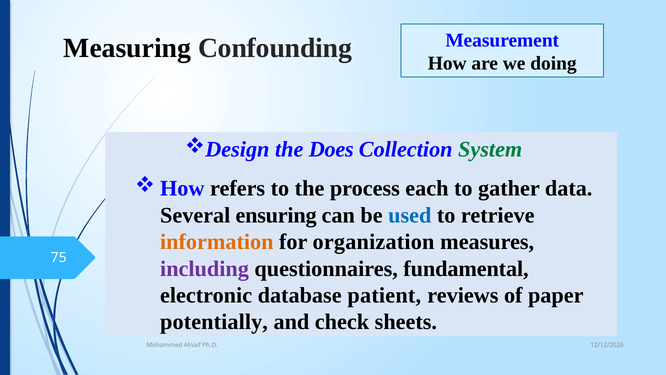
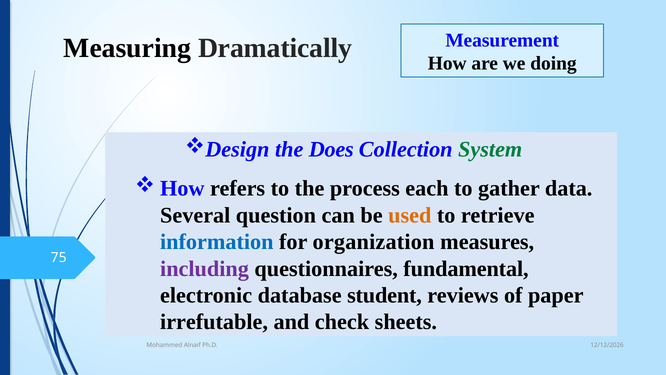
Confounding: Confounding -> Dramatically
ensuring: ensuring -> question
used colour: blue -> orange
information colour: orange -> blue
patient: patient -> student
potentially: potentially -> irrefutable
